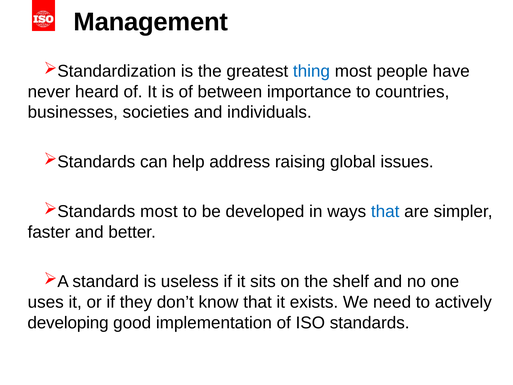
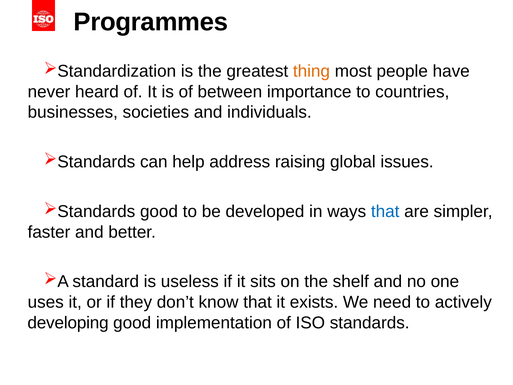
Management: Management -> Programmes
thing colour: blue -> orange
most at (159, 211): most -> good
